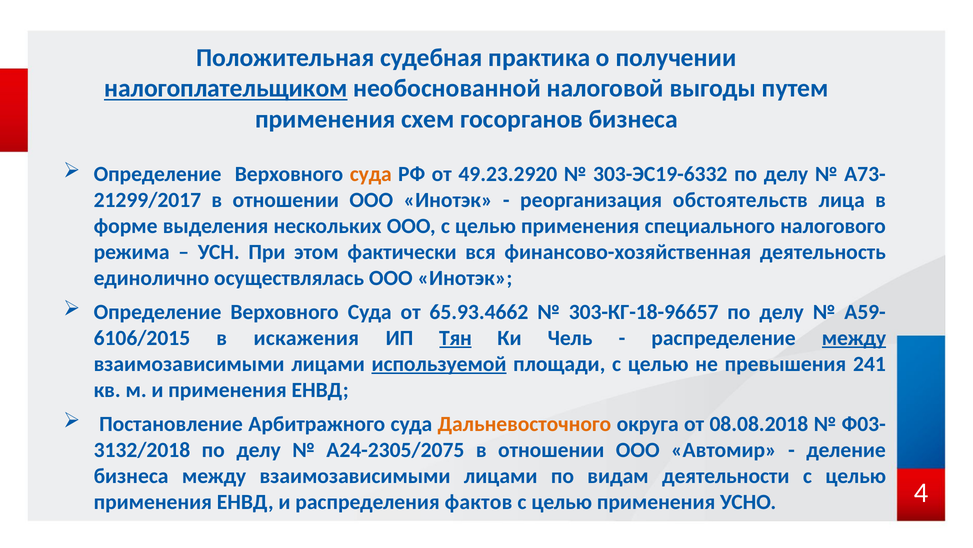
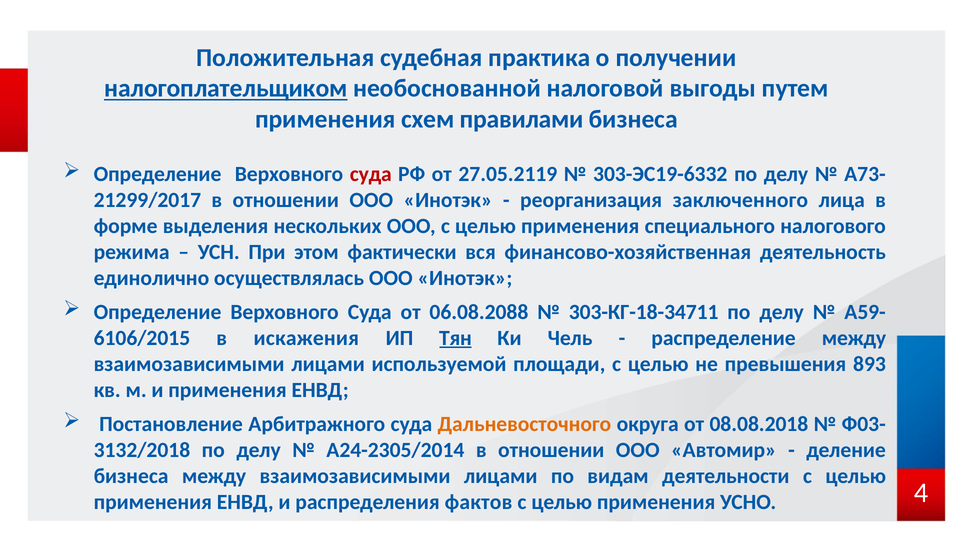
госорганов: госорганов -> правилами
суда at (371, 174) colour: orange -> red
49.23.2920: 49.23.2920 -> 27.05.2119
обстоятельств: обстоятельств -> заключенного
65.93.4662: 65.93.4662 -> 06.08.2088
303-КГ-18-96657: 303-КГ-18-96657 -> 303-КГ-18-34711
между at (854, 338) underline: present -> none
используемой underline: present -> none
241: 241 -> 893
А24-2305/2075: А24-2305/2075 -> А24-2305/2014
